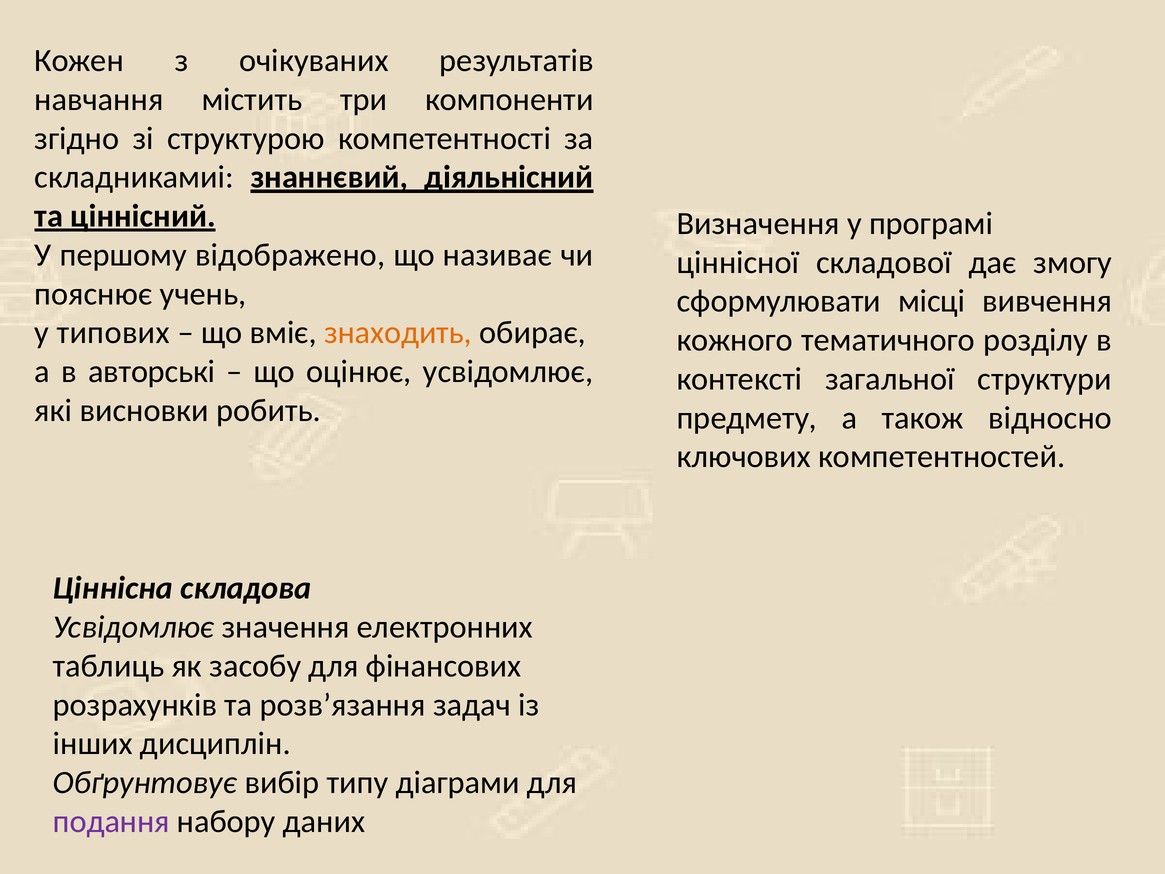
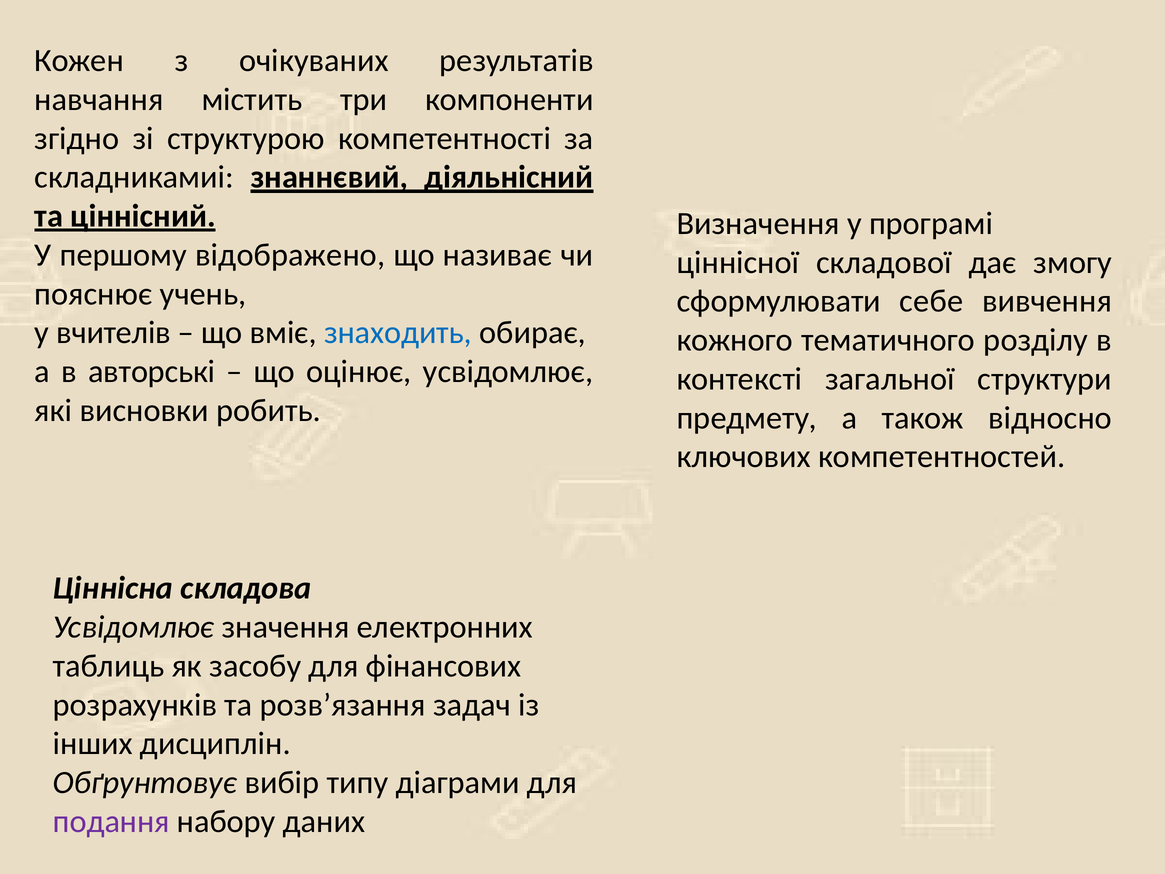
місці: місці -> себе
типових: типових -> вчителів
знаходить colour: orange -> blue
